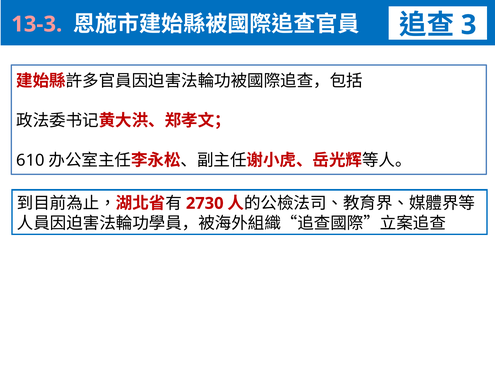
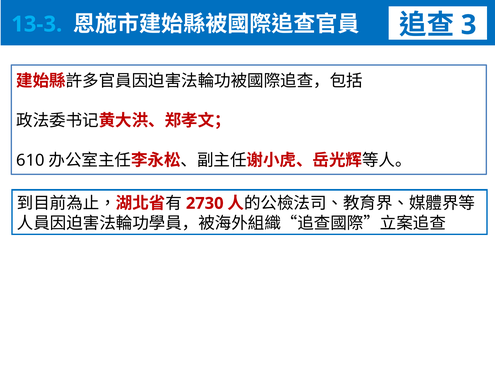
13-3 colour: pink -> light blue
